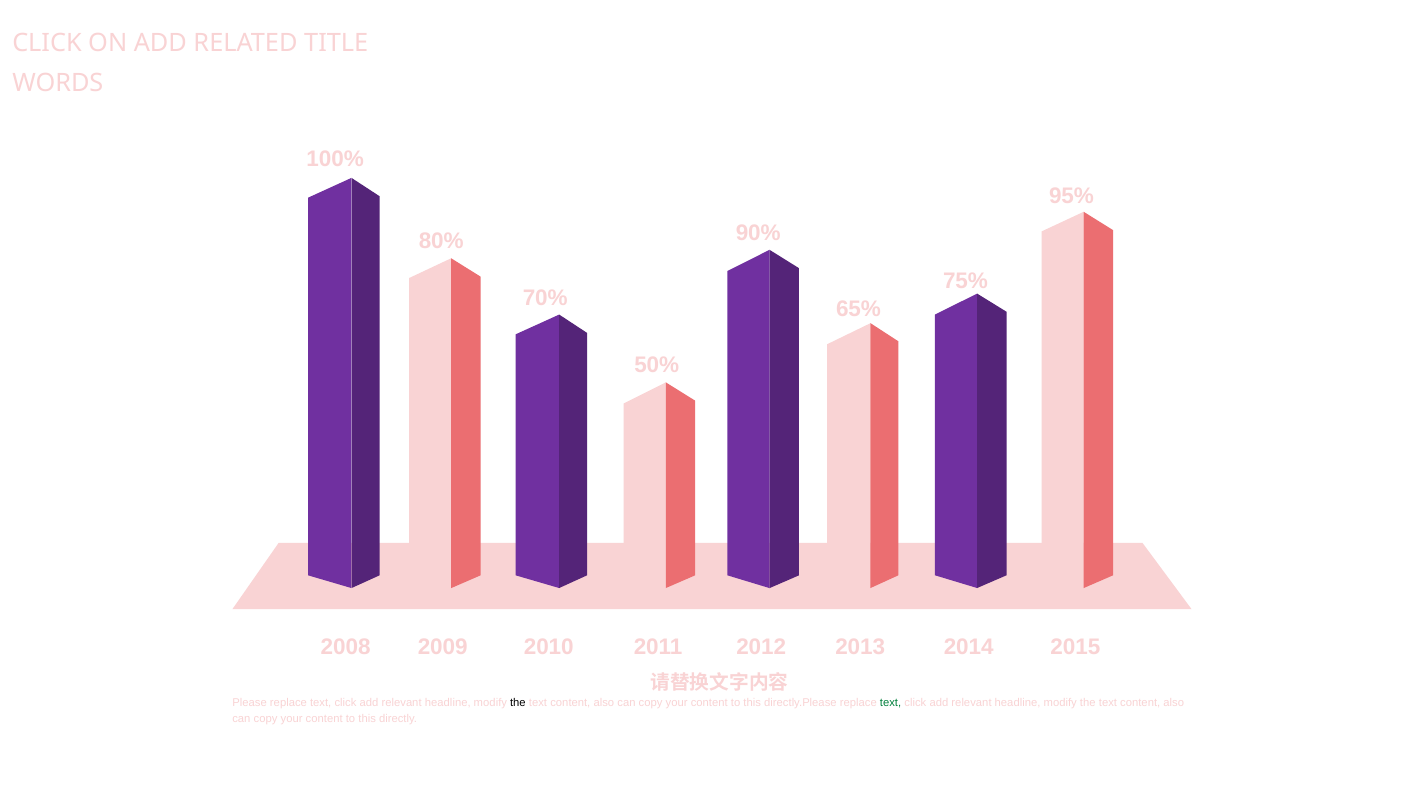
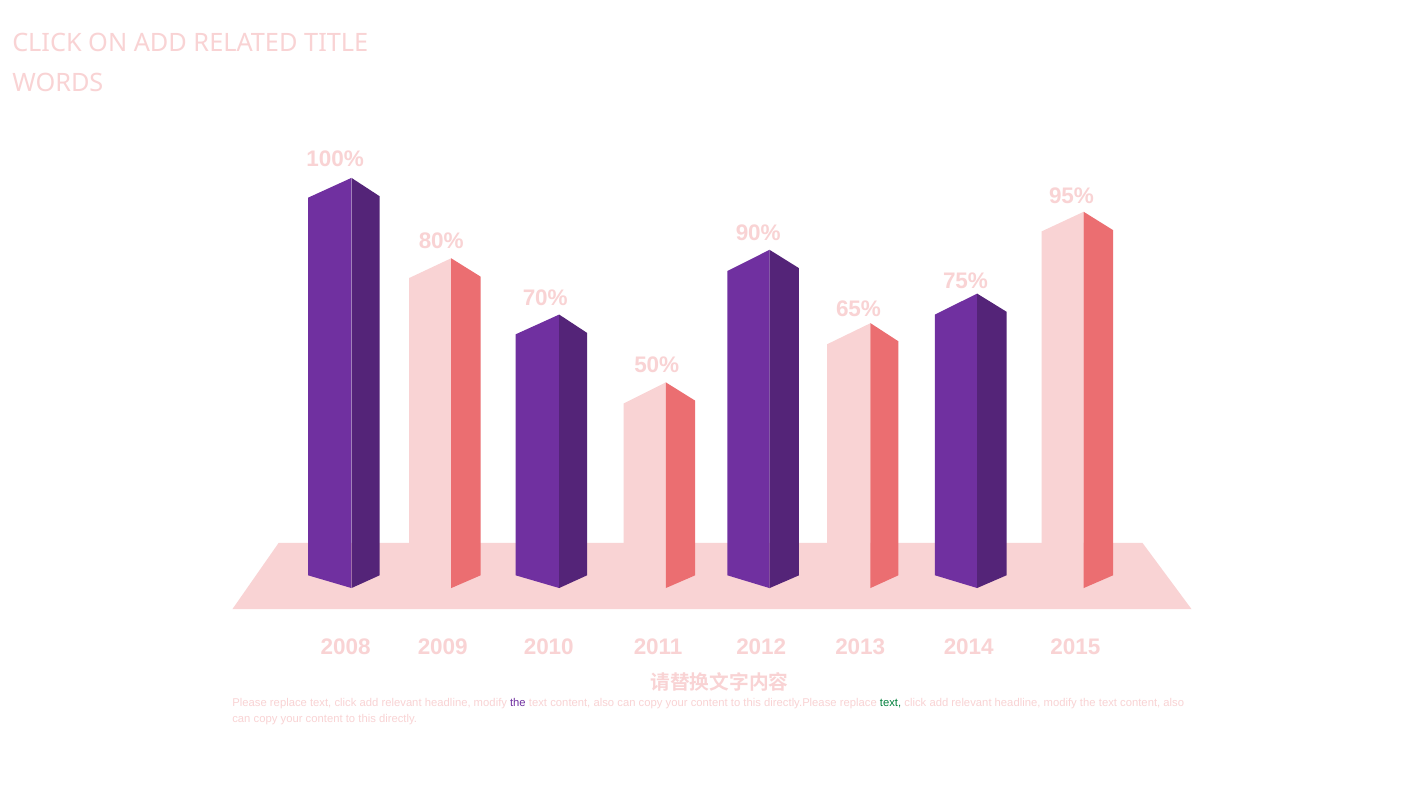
the at (518, 703) colour: black -> purple
